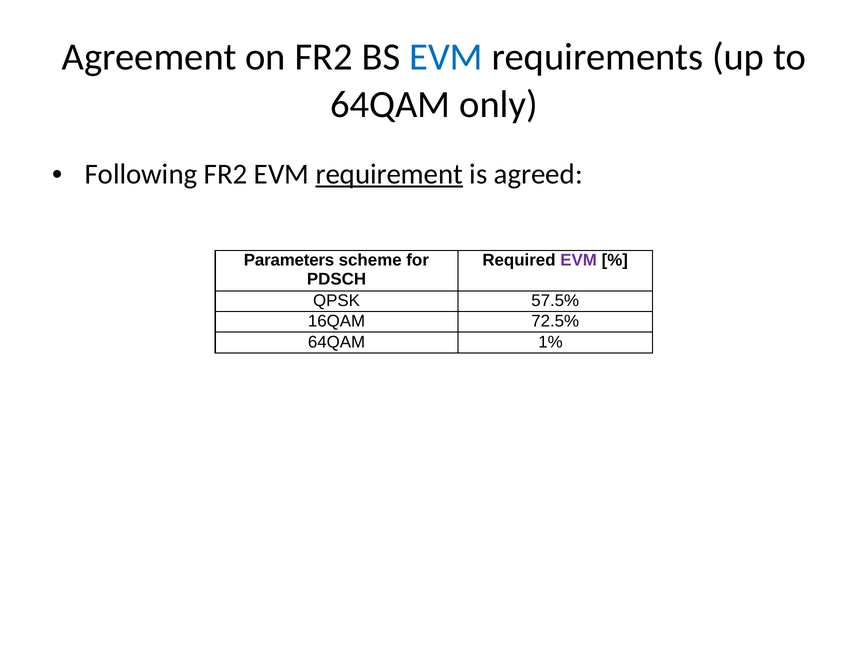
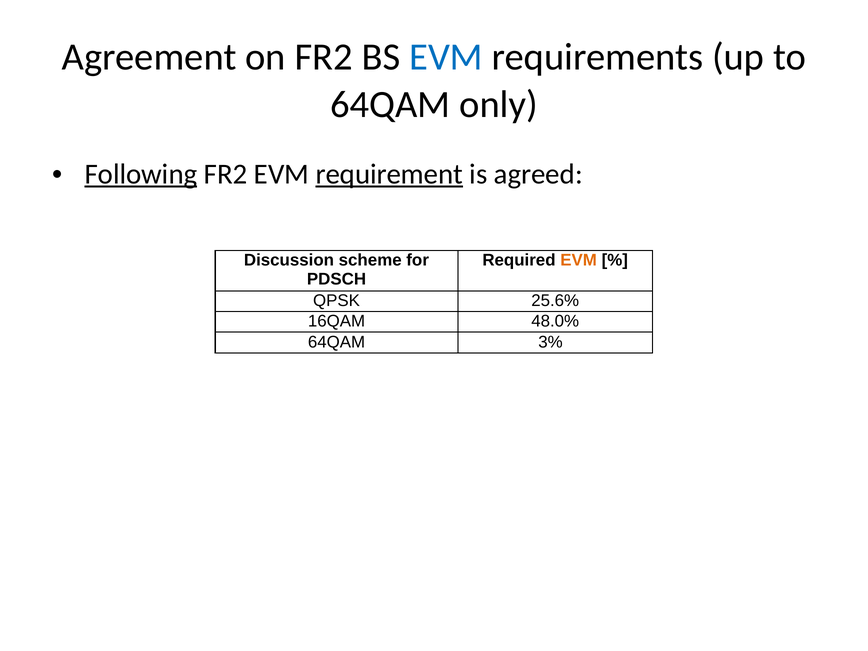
Following underline: none -> present
Parameters: Parameters -> Discussion
EVM at (579, 260) colour: purple -> orange
57.5%: 57.5% -> 25.6%
72.5%: 72.5% -> 48.0%
1%: 1% -> 3%
